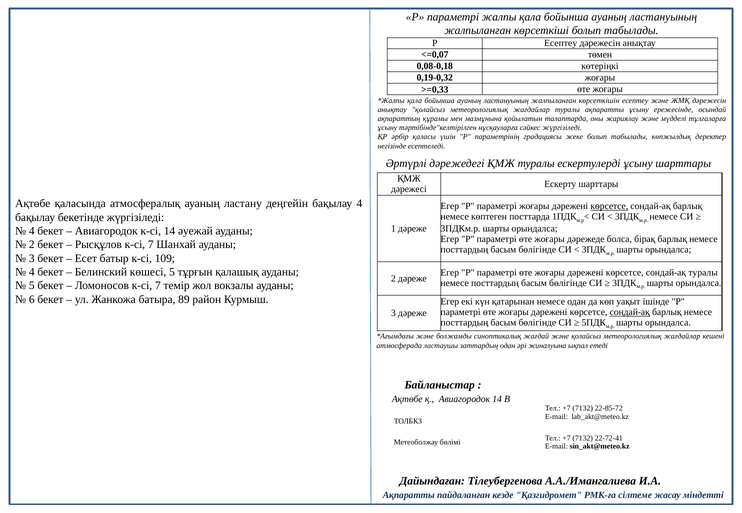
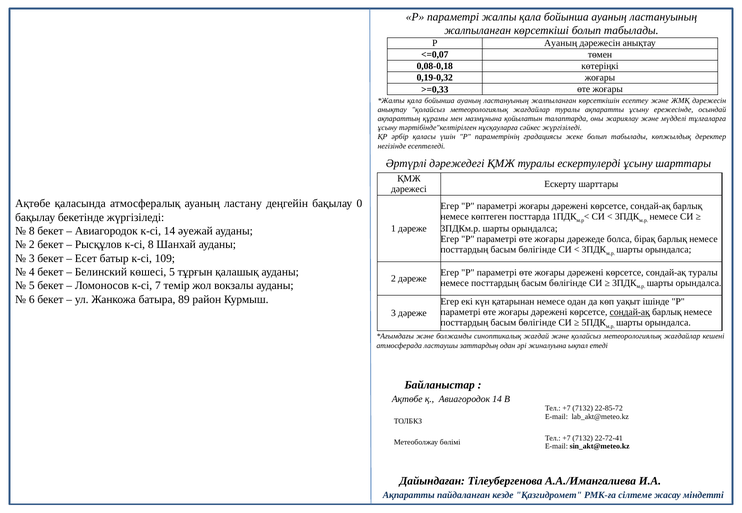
Р Есептеу: Есептеу -> Ауаның
бақылау 4: 4 -> 0
көрсетсе at (609, 206) underline: present -> none
4 at (32, 231): 4 -> 8
Рысқұлов к-сі 7: 7 -> 8
